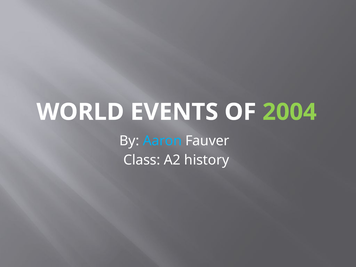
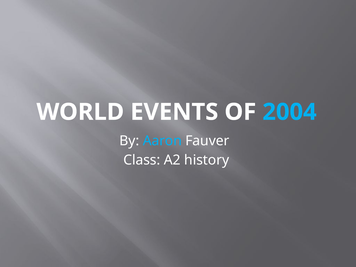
2004 colour: light green -> light blue
